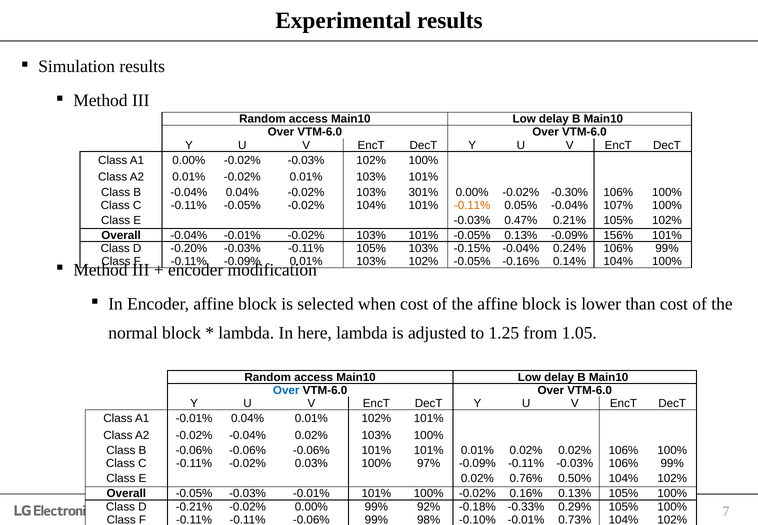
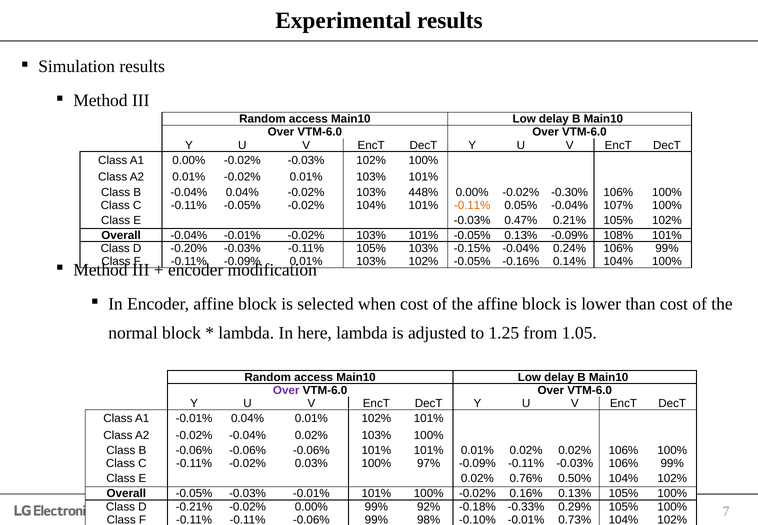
301%: 301% -> 448%
156%: 156% -> 108%
Over at (286, 390) colour: blue -> purple
